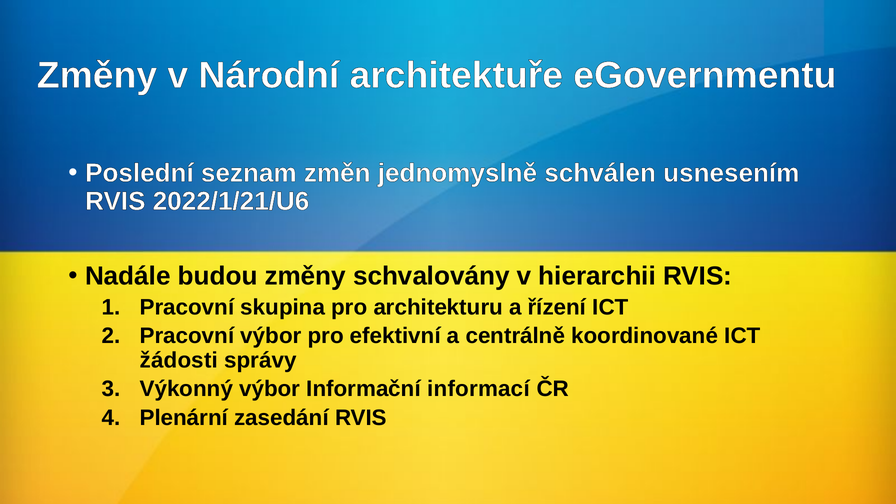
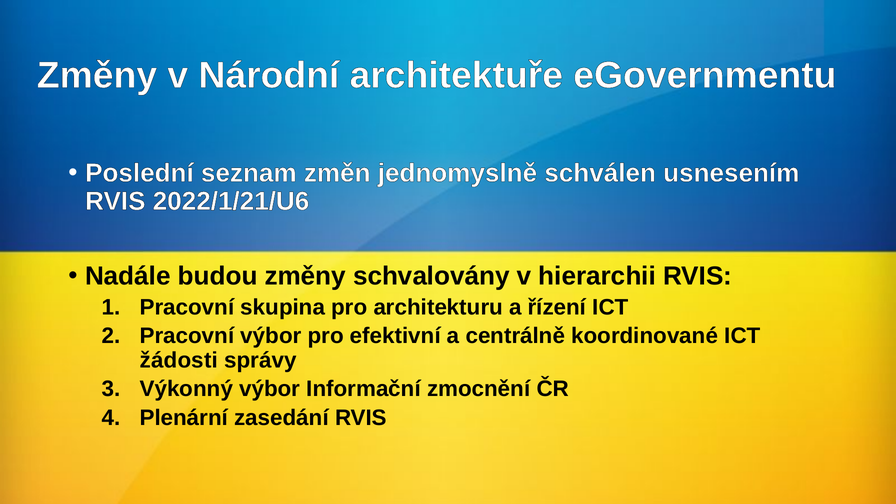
informací: informací -> zmocnění
